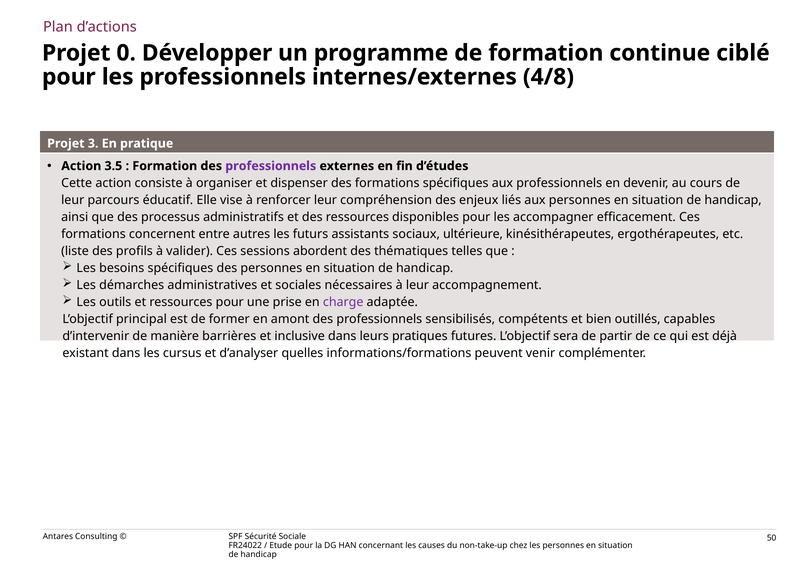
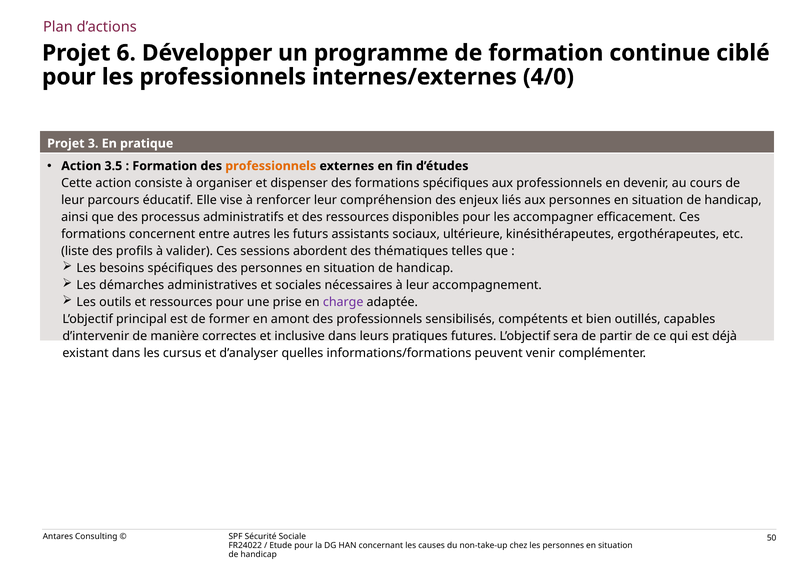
0: 0 -> 6
4/8: 4/8 -> 4/0
professionnels at (271, 166) colour: purple -> orange
barrières: barrières -> correctes
